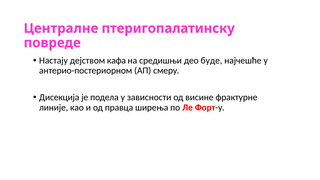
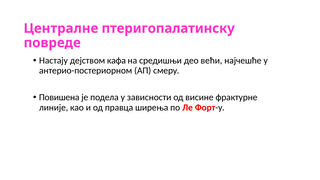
буде: буде -> већи
Дисекција: Дисекција -> Повишена
